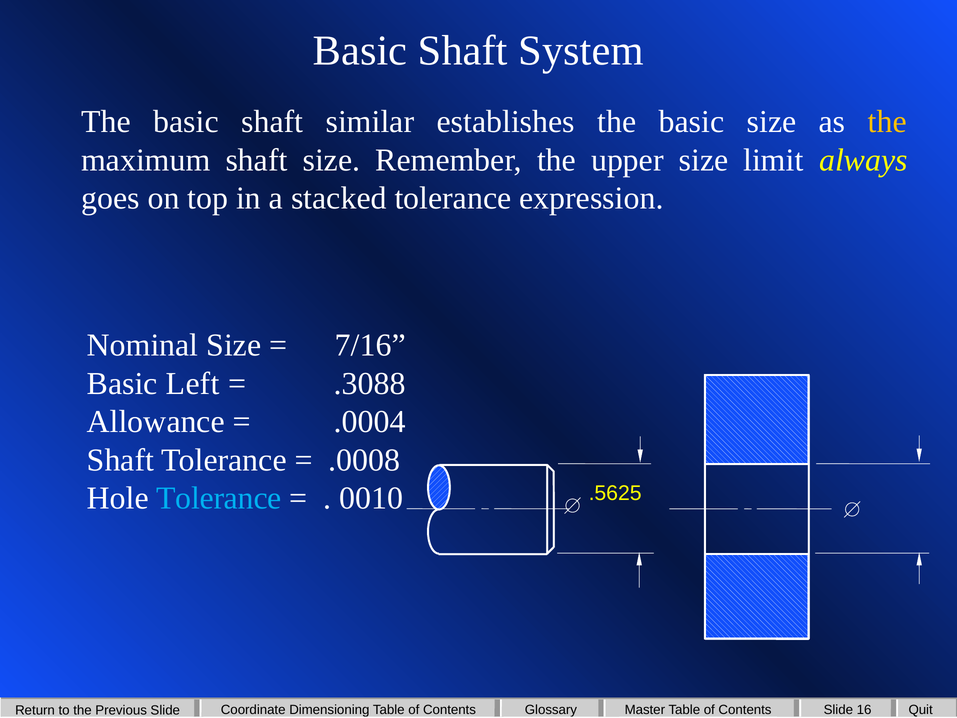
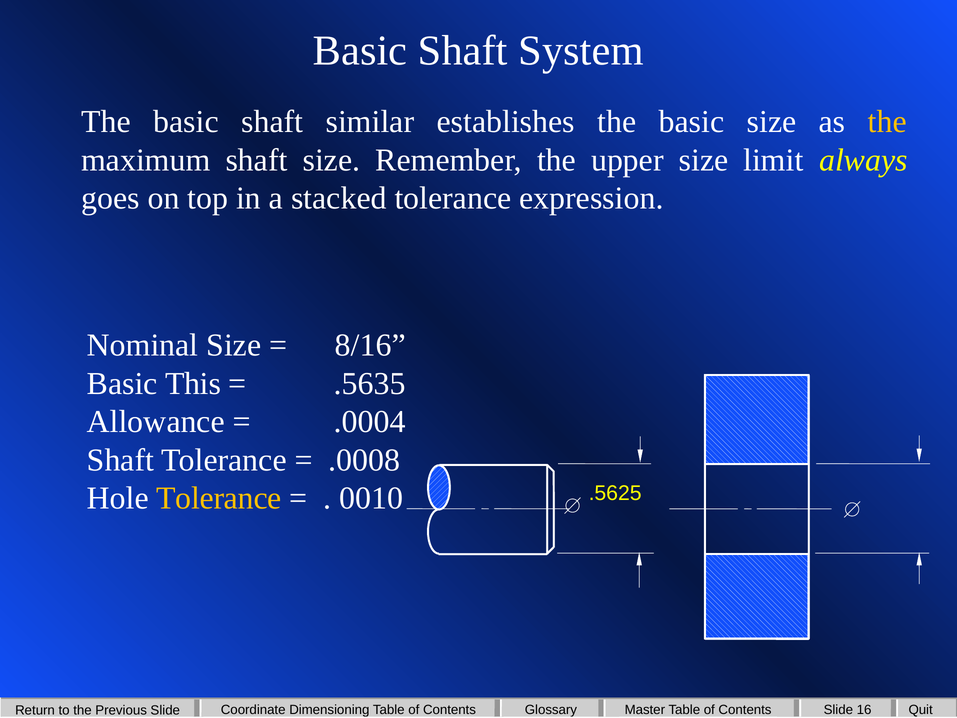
7/16: 7/16 -> 8/16
Left: Left -> This
.3088: .3088 -> .5635
Tolerance at (219, 498) colour: light blue -> yellow
